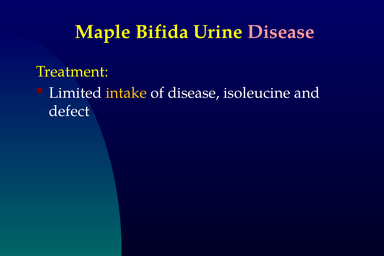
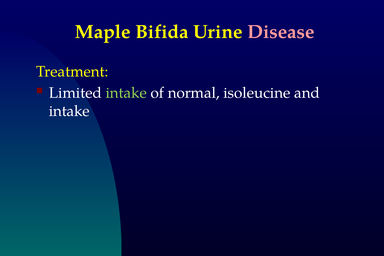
intake at (126, 93) colour: yellow -> light green
of disease: disease -> normal
defect at (69, 111): defect -> intake
